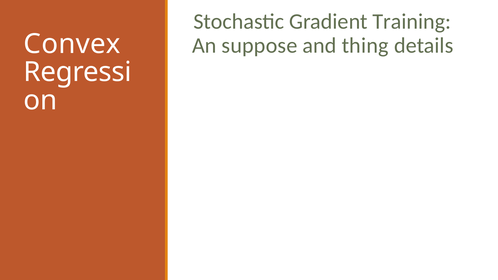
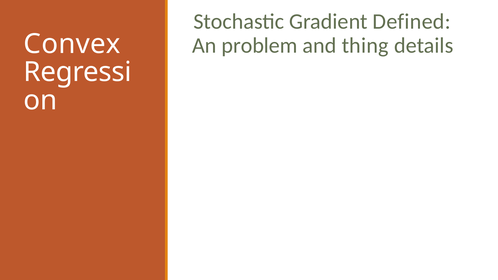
Training: Training -> Defined
suppose: suppose -> problem
